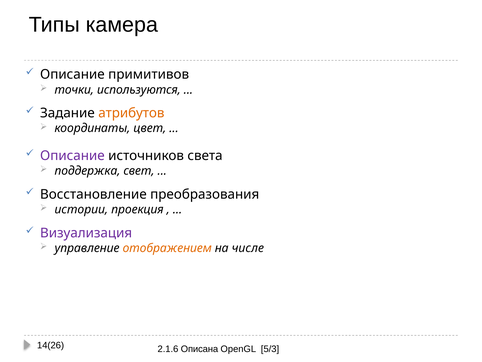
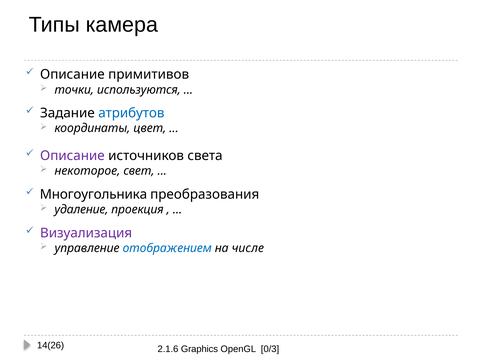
атрибутов colour: orange -> blue
поддержка: поддержка -> некоторое
Восстановление: Восстановление -> Многоугольника
истории: истории -> удаление
отображением colour: orange -> blue
Описана: Описана -> Graphics
5/3: 5/3 -> 0/3
